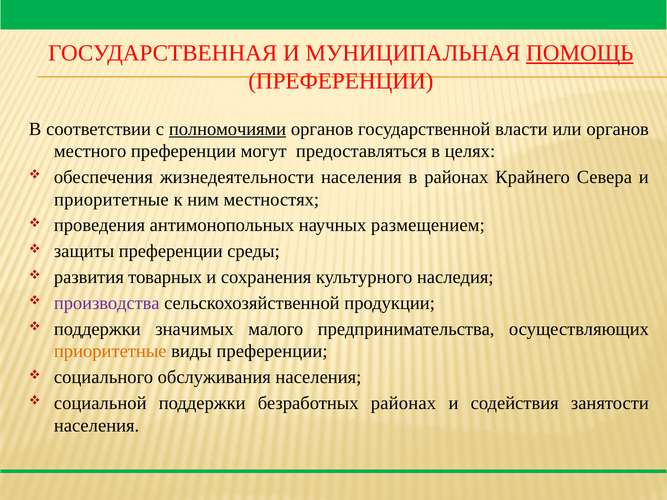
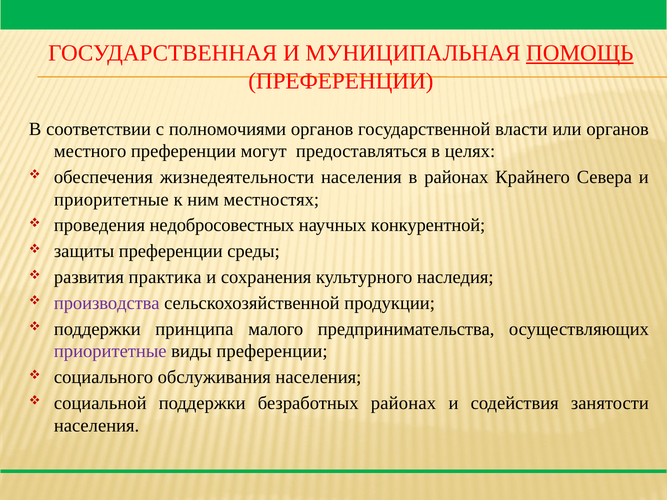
полномочиями underline: present -> none
антимонопольных: антимонопольных -> недобросовестных
размещением: размещением -> конкурентной
товарных: товарных -> практика
значимых: значимых -> принципа
приоритетные at (110, 352) colour: orange -> purple
